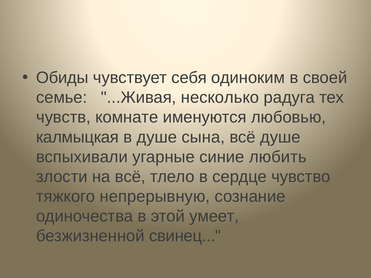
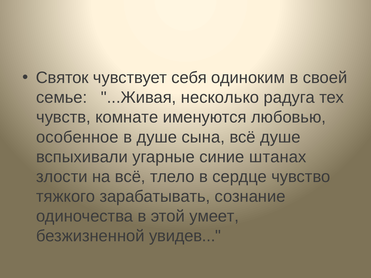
Обиды: Обиды -> Святок
калмыцкая: калмыцкая -> особенное
любить: любить -> штанах
непрерывную: непрерывную -> зарабатывать
свинец: свинец -> увидев
